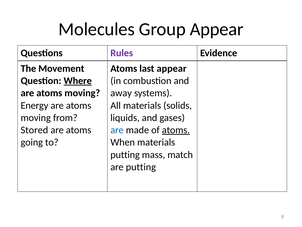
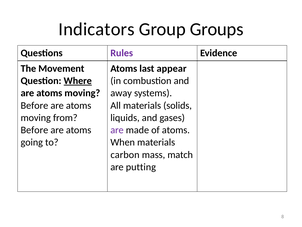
Molecules: Molecules -> Indicators
Group Appear: Appear -> Groups
Energy at (34, 105): Energy -> Before
Stored at (34, 130): Stored -> Before
are at (117, 130) colour: blue -> purple
atoms at (176, 130) underline: present -> none
putting at (125, 154): putting -> carbon
